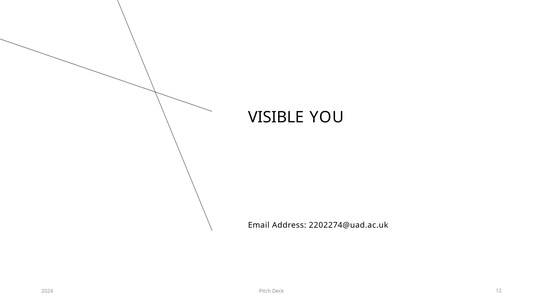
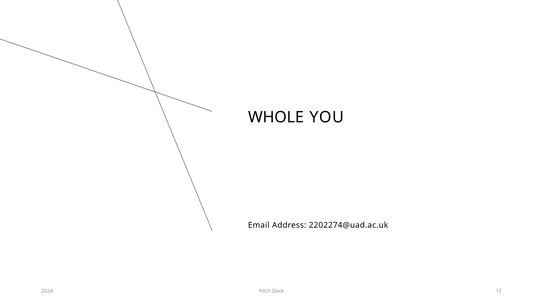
VISIBLE: VISIBLE -> WHOLE
